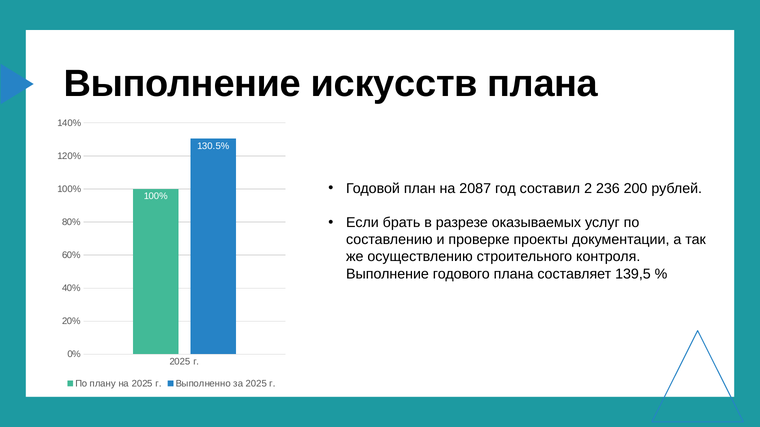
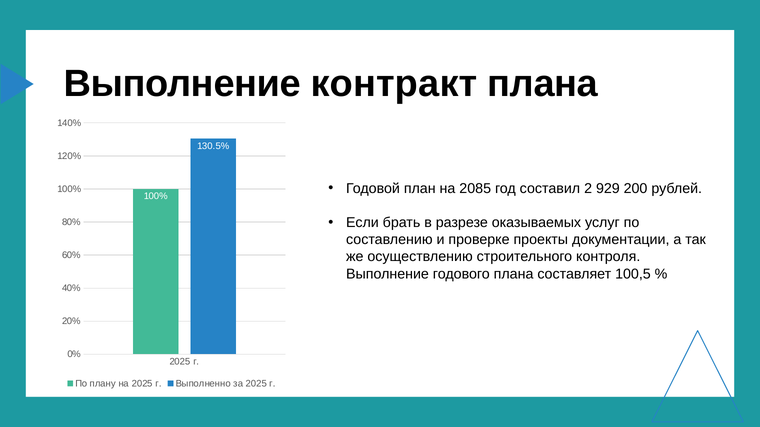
искусств: искусств -> контракт
2087: 2087 -> 2085
236: 236 -> 929
139,5: 139,5 -> 100,5
